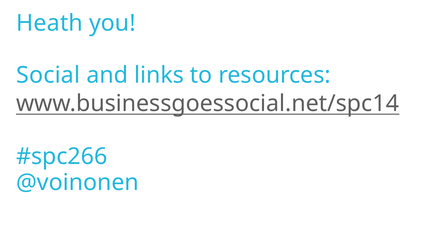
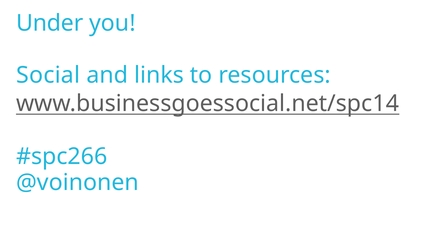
Heath: Heath -> Under
